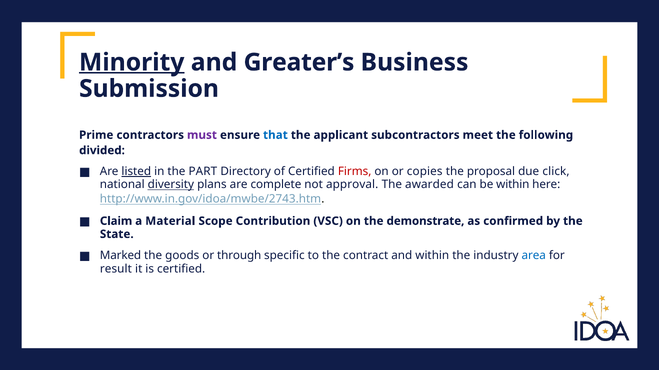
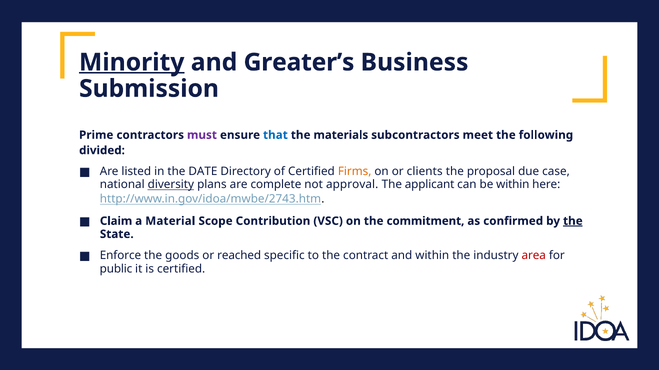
applicant: applicant -> materials
listed underline: present -> none
PART: PART -> DATE
Firms colour: red -> orange
copies: copies -> clients
click: click -> case
awarded: awarded -> applicant
demonstrate: demonstrate -> commitment
the at (573, 221) underline: none -> present
Marked: Marked -> Enforce
through: through -> reached
area colour: blue -> red
result: result -> public
